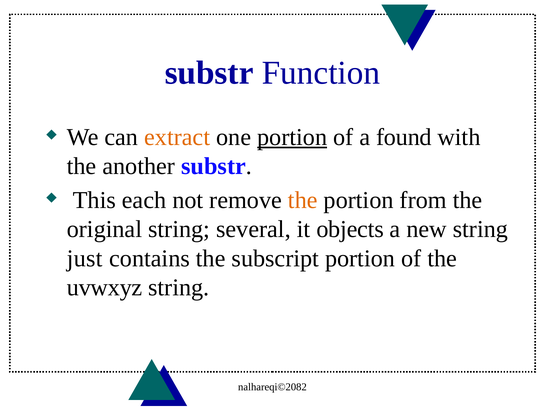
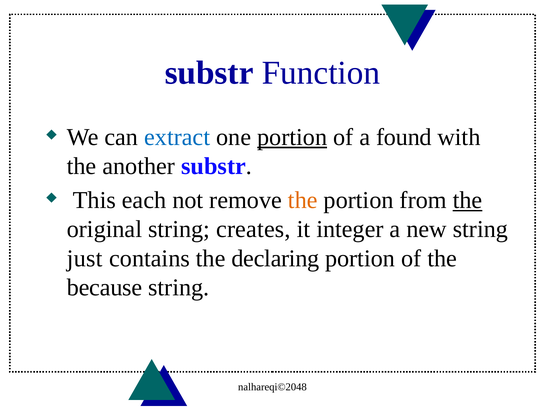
extract colour: orange -> blue
the at (468, 200) underline: none -> present
several: several -> creates
objects: objects -> integer
subscript: subscript -> declaring
uvwxyz: uvwxyz -> because
nalhareqi©2082: nalhareqi©2082 -> nalhareqi©2048
